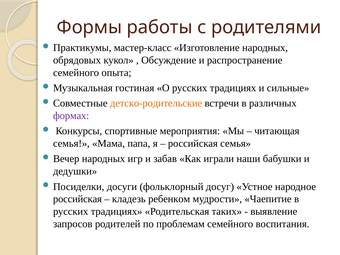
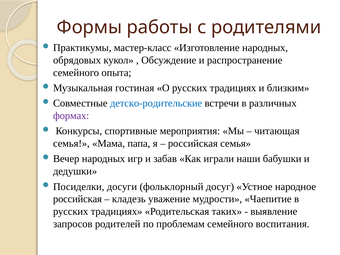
сильные: сильные -> близким
детско-родительские colour: orange -> blue
ребенком: ребенком -> уважение
